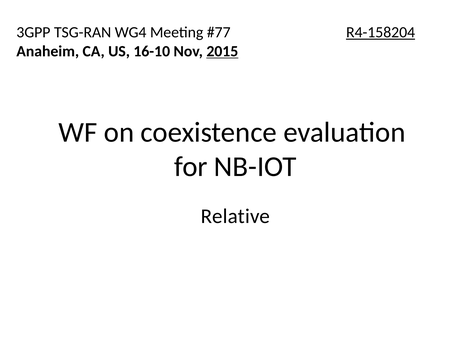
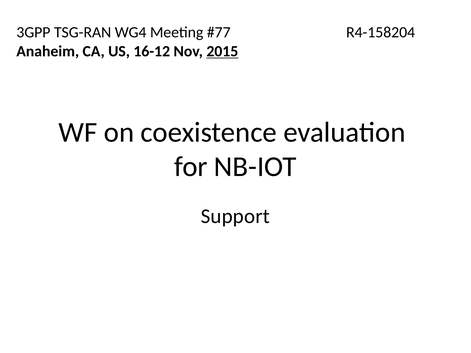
R4-158204 underline: present -> none
16-10: 16-10 -> 16-12
Relative: Relative -> Support
